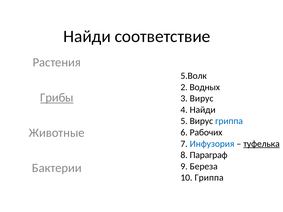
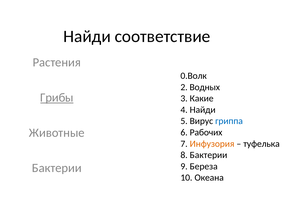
5.Волк: 5.Волк -> 0.Волк
3 Вирус: Вирус -> Какие
Инфузория colour: blue -> orange
туфелька underline: present -> none
8 Параграф: Параграф -> Бактерии
10 Гриппа: Гриппа -> Океана
